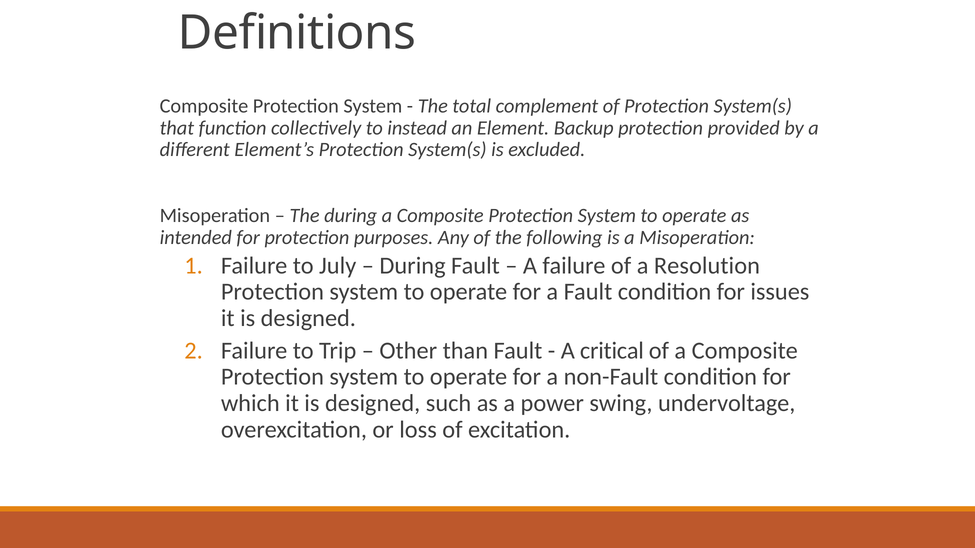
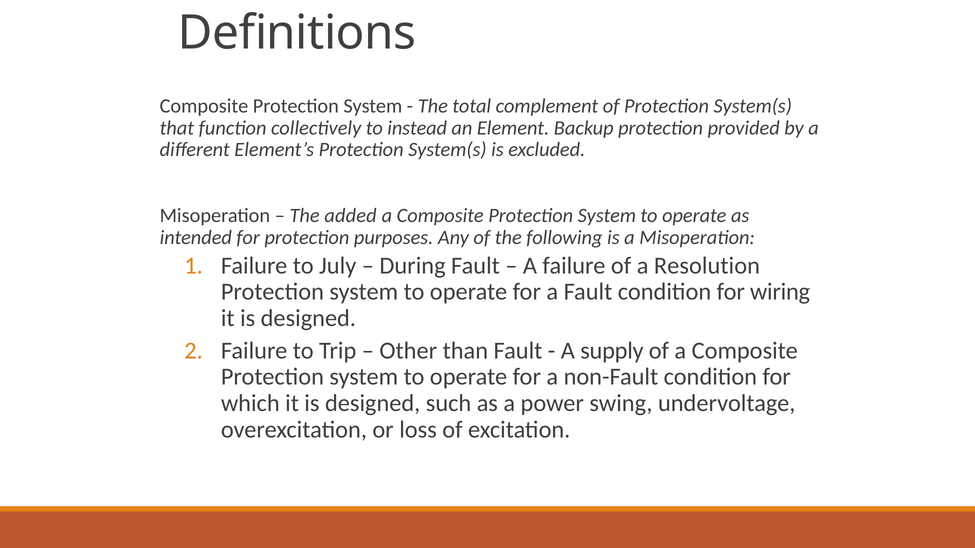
The during: during -> added
issues: issues -> wiring
critical: critical -> supply
